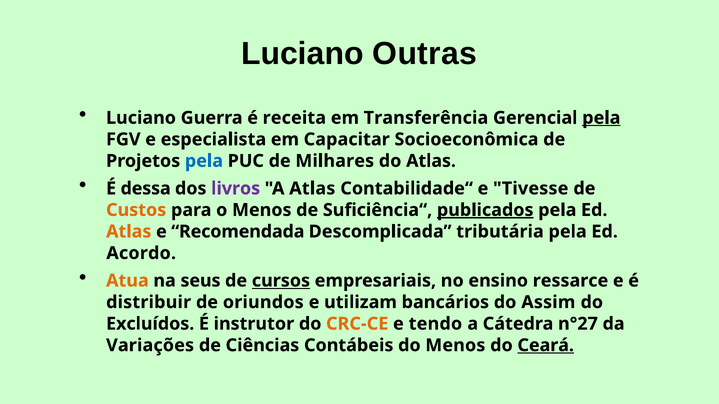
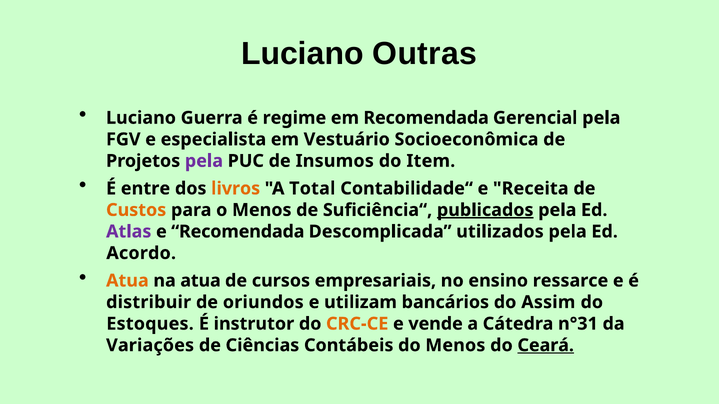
receita: receita -> regime
em Transferência: Transferência -> Recomendada
pela at (601, 118) underline: present -> none
Capacitar: Capacitar -> Vestuário
pela at (204, 161) colour: blue -> purple
Milhares: Milhares -> Insumos
do Atlas: Atlas -> Item
dessa: dessa -> entre
livros colour: purple -> orange
A Atlas: Atlas -> Total
Tivesse: Tivesse -> Receita
Atlas at (129, 232) colour: orange -> purple
tributária: tributária -> utilizados
na seus: seus -> atua
cursos underline: present -> none
Excluídos: Excluídos -> Estoques
tendo: tendo -> vende
n°27: n°27 -> n°31
